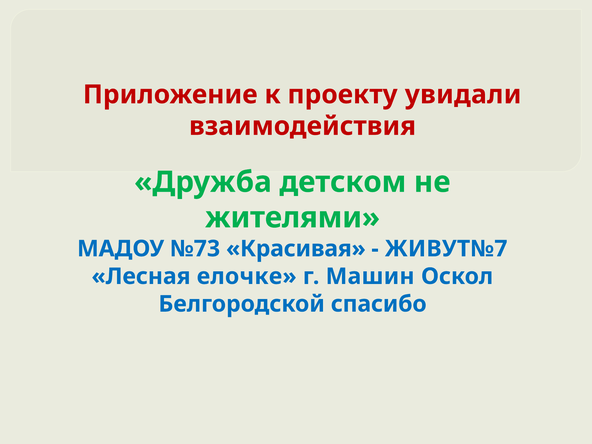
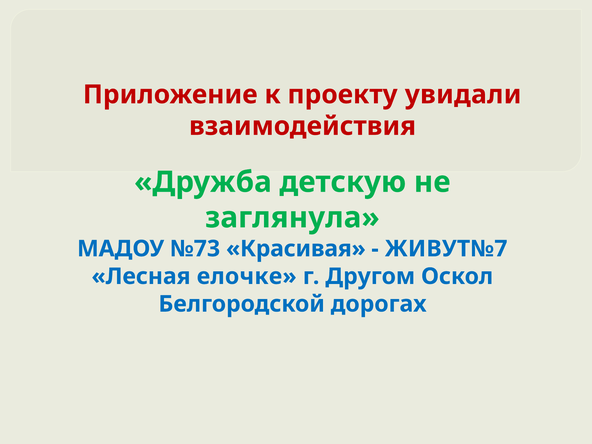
детском: детском -> детскую
жителями: жителями -> заглянула
Машин: Машин -> Другом
спасибо: спасибо -> дорогах
